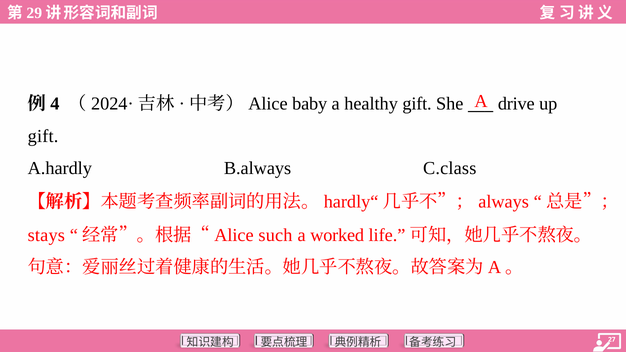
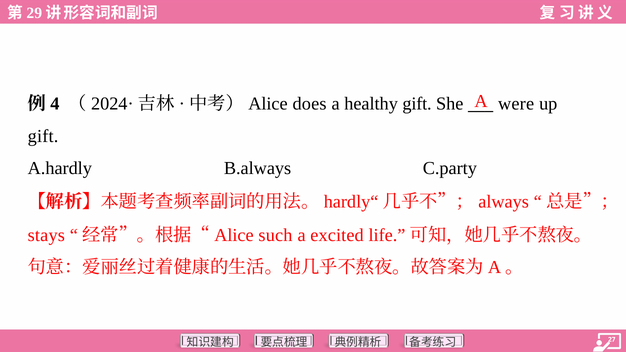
baby: baby -> does
drive: drive -> were
C.class: C.class -> C.party
worked: worked -> excited
